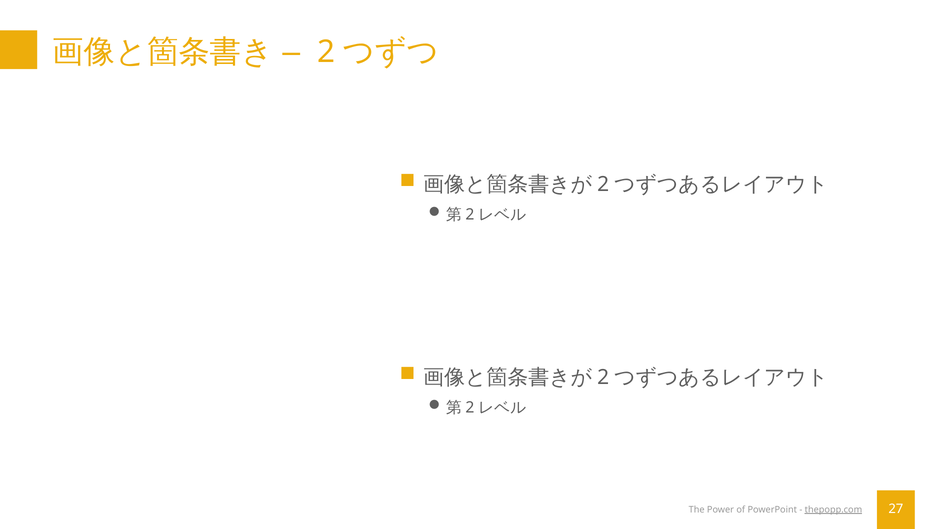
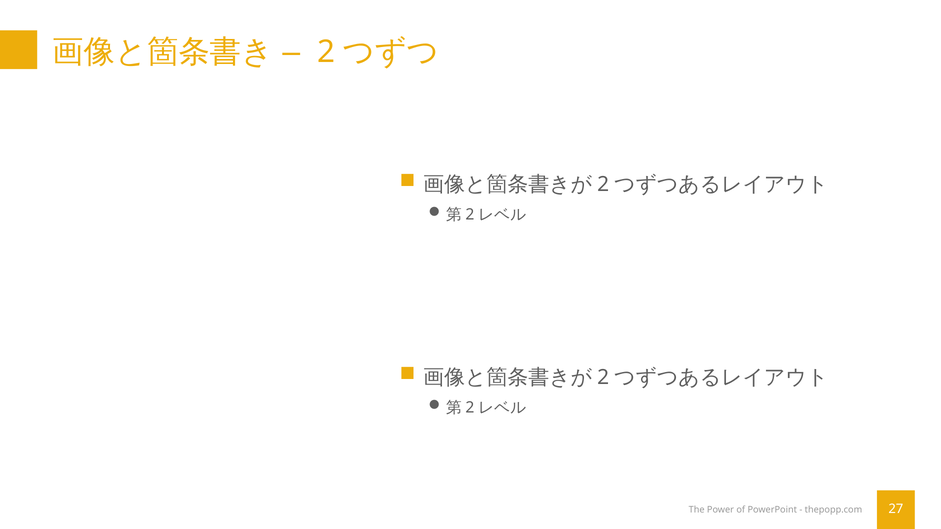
thepopp.com underline: present -> none
